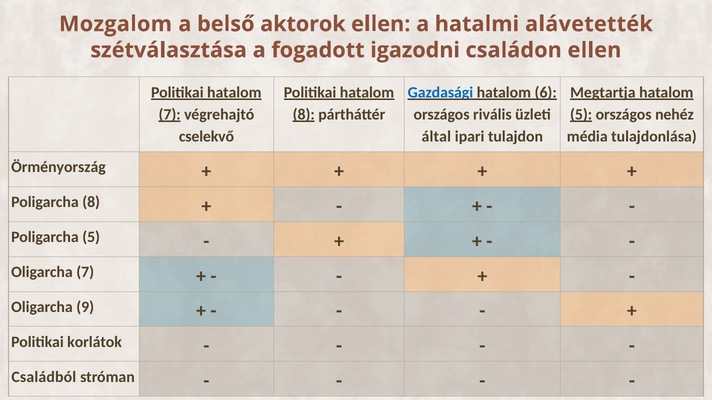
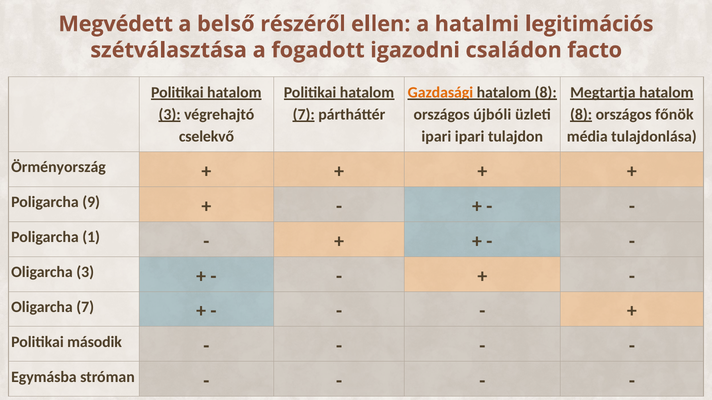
Mozgalom: Mozgalom -> Megvédett
aktorok: aktorok -> részéről
alávetették: alávetették -> legitimációs
családon ellen: ellen -> facto
Gazdasági colour: blue -> orange
6 at (546, 92): 6 -> 8
7 at (170, 115): 7 -> 3
8 at (304, 115): 8 -> 7
rivális: rivális -> újbóli
5 at (581, 115): 5 -> 8
nehéz: nehéz -> főnök
által at (436, 137): által -> ipari
Poligarcha 8: 8 -> 9
Poligarcha 5: 5 -> 1
Oligarcha 7: 7 -> 3
Oligarcha 9: 9 -> 7
korlátok: korlátok -> második
Családból: Családból -> Egymásba
